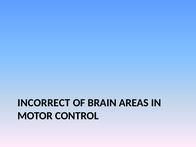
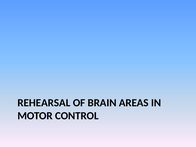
INCORRECT: INCORRECT -> REHEARSAL
